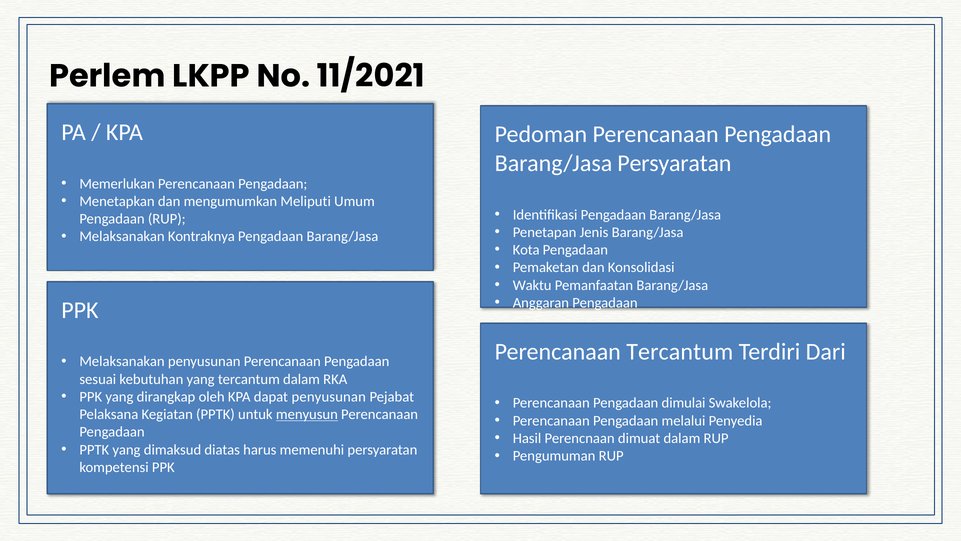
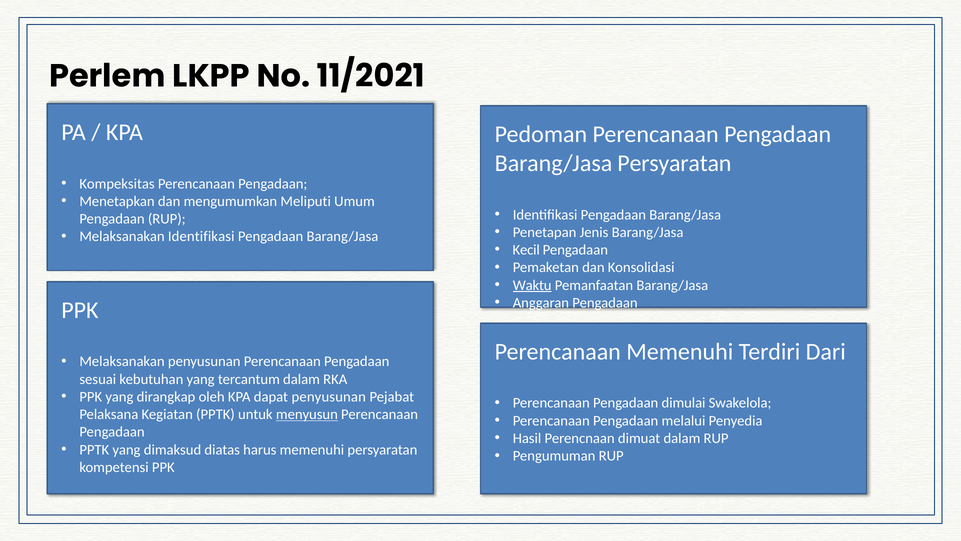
Memerlukan: Memerlukan -> Kompeksitas
Melaksanakan Kontraknya: Kontraknya -> Identifikasi
Kota: Kota -> Kecil
Waktu underline: none -> present
Perencanaan Tercantum: Tercantum -> Memenuhi
